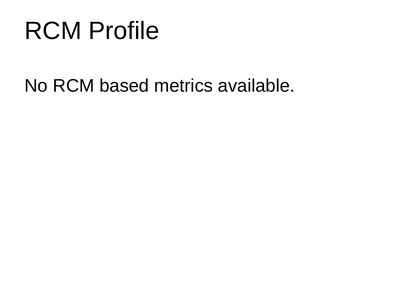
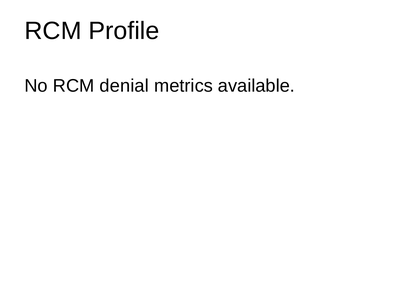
based: based -> denial
